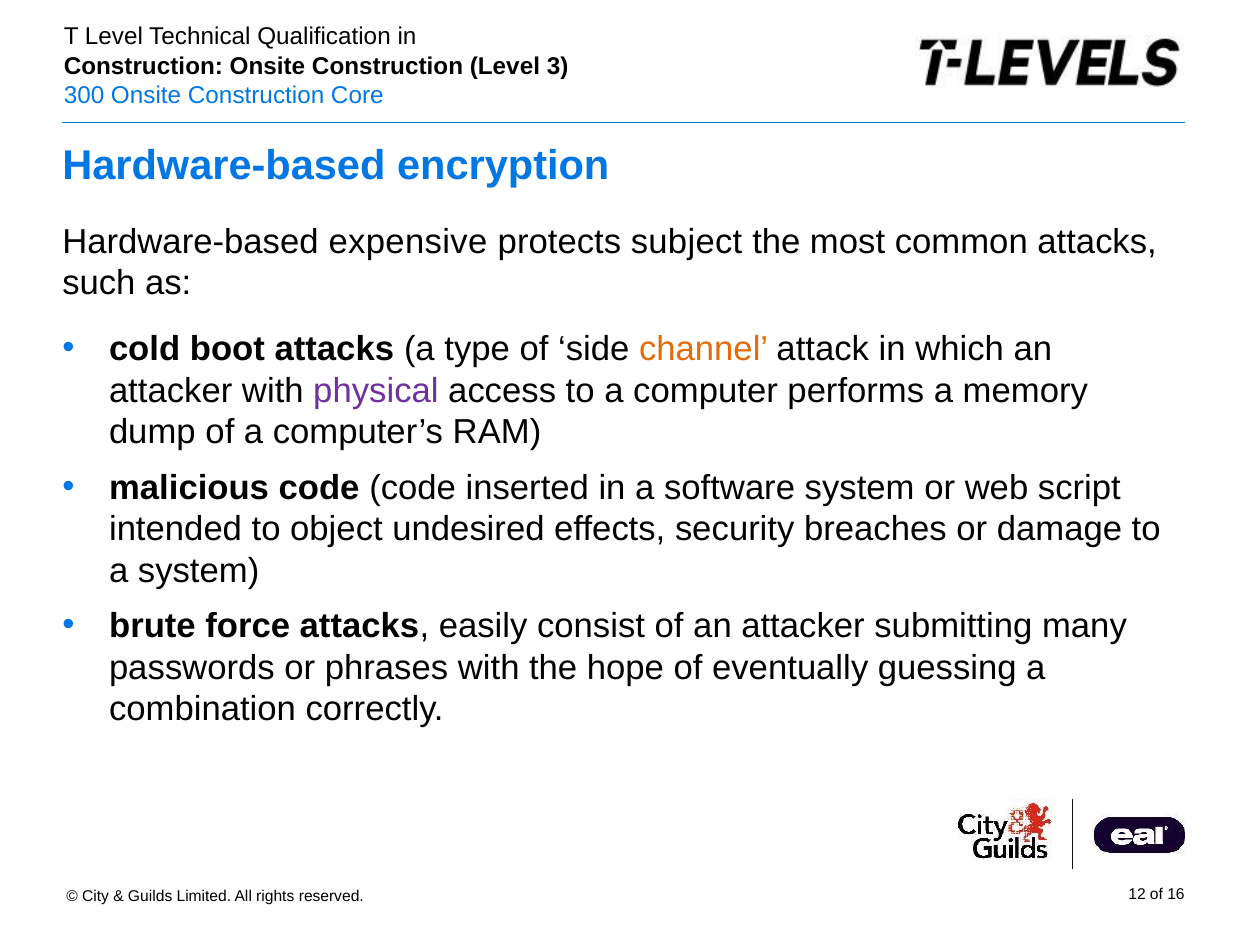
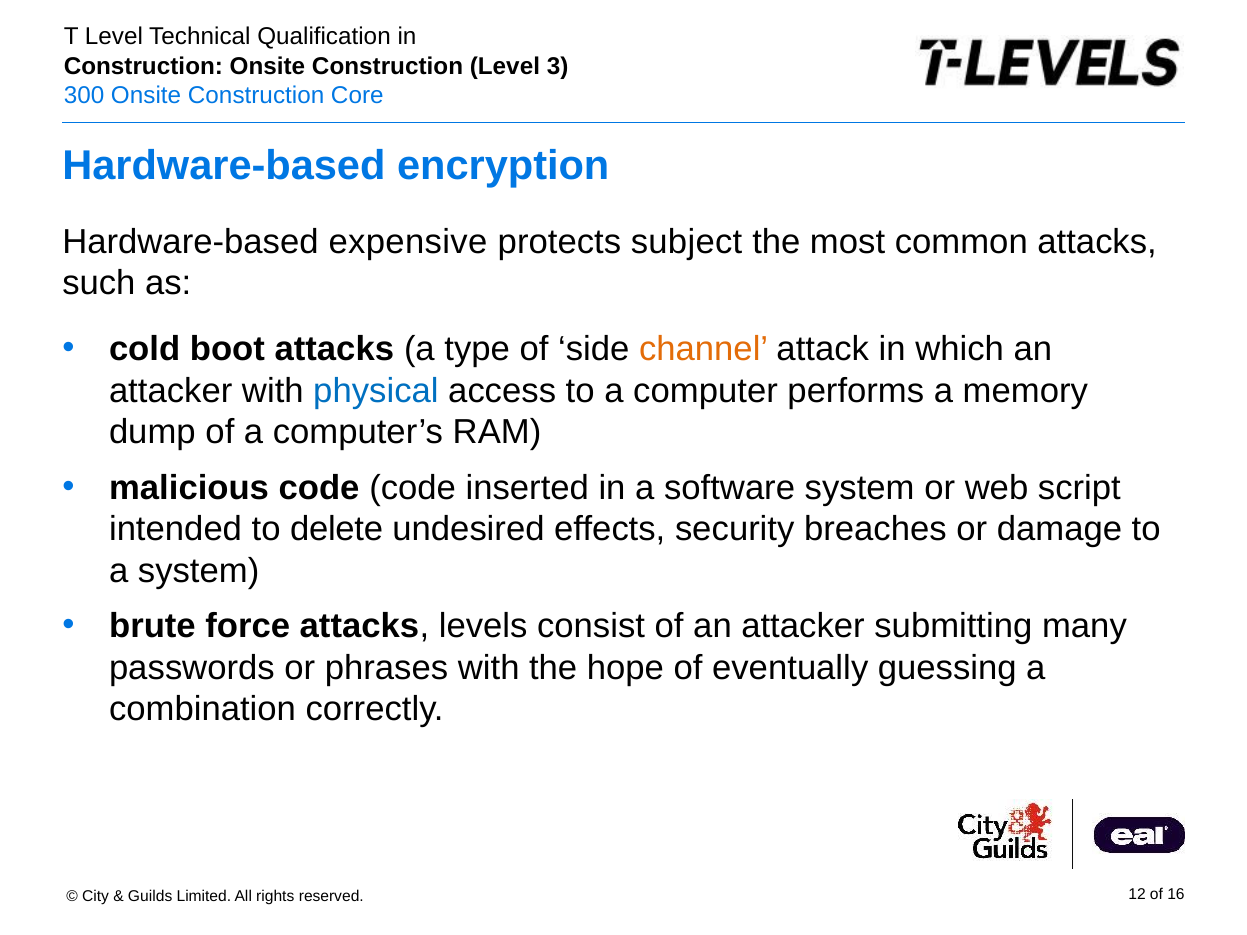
physical colour: purple -> blue
object: object -> delete
easily: easily -> levels
